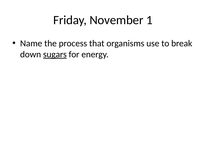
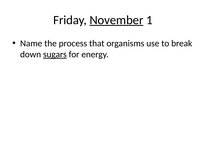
November underline: none -> present
